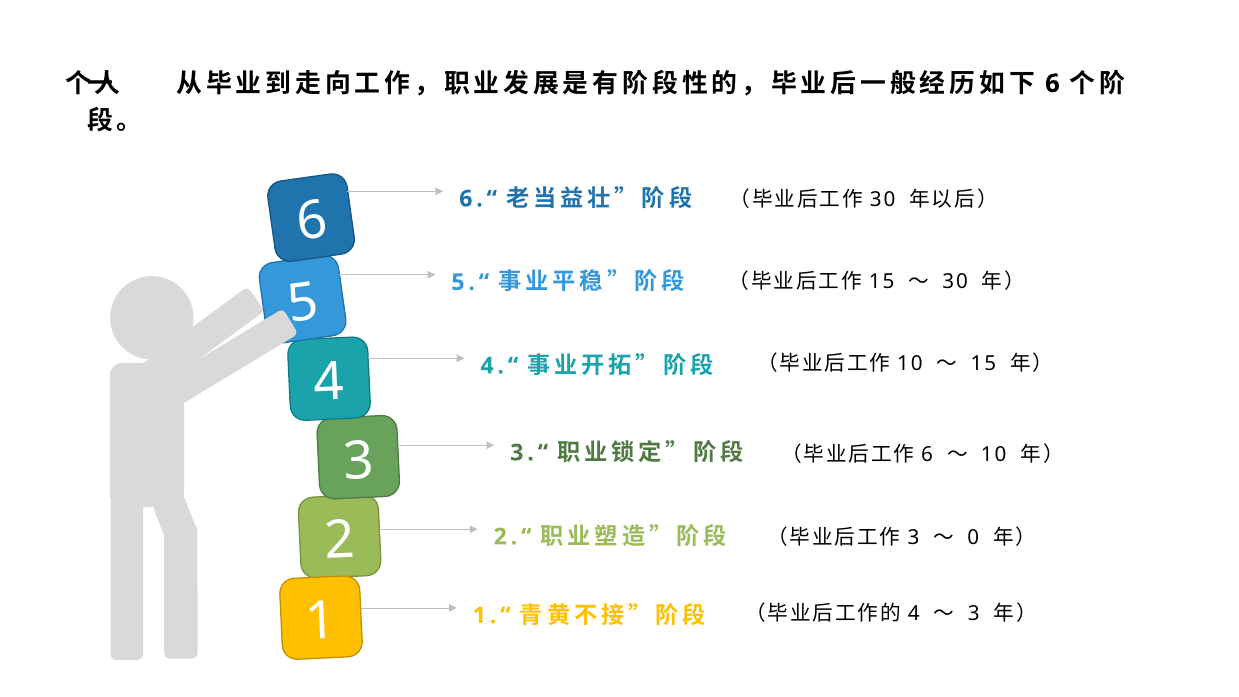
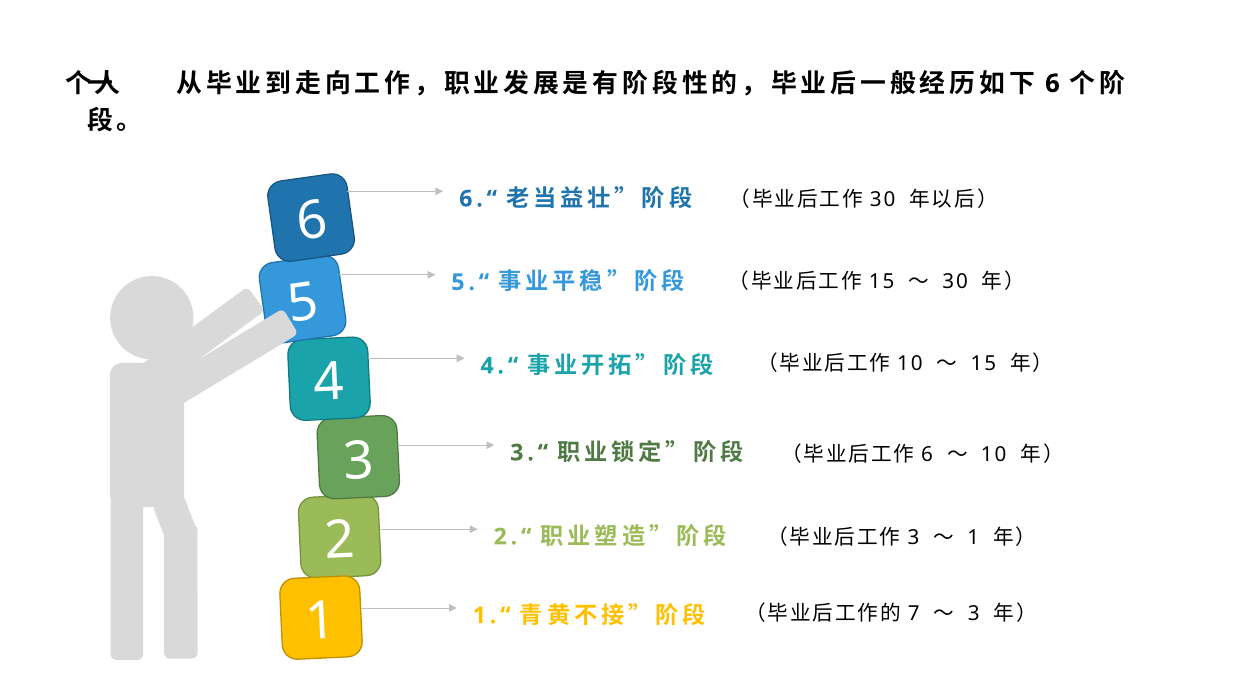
0 at (973, 538): 0 -> 1
4 at (914, 614): 4 -> 7
